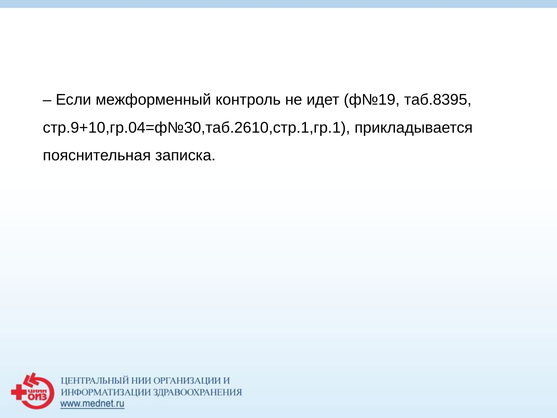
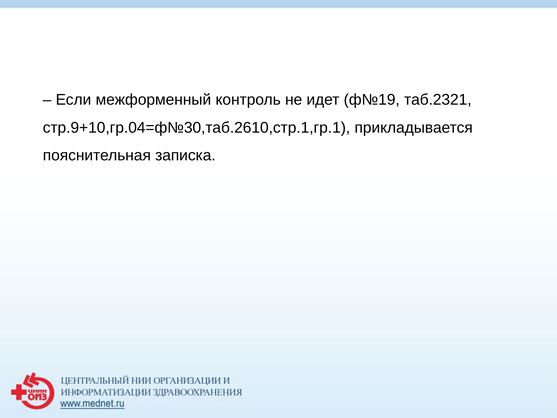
таб.8395: таб.8395 -> таб.2321
